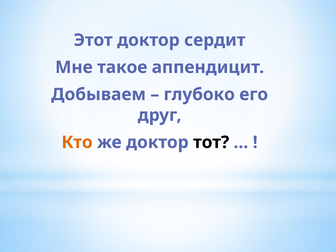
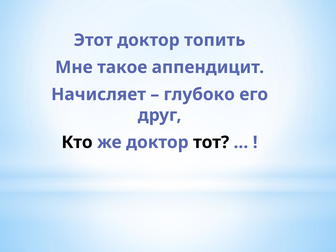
сердит: сердит -> топить
Добываем: Добываем -> Начисляет
Кто colour: orange -> black
